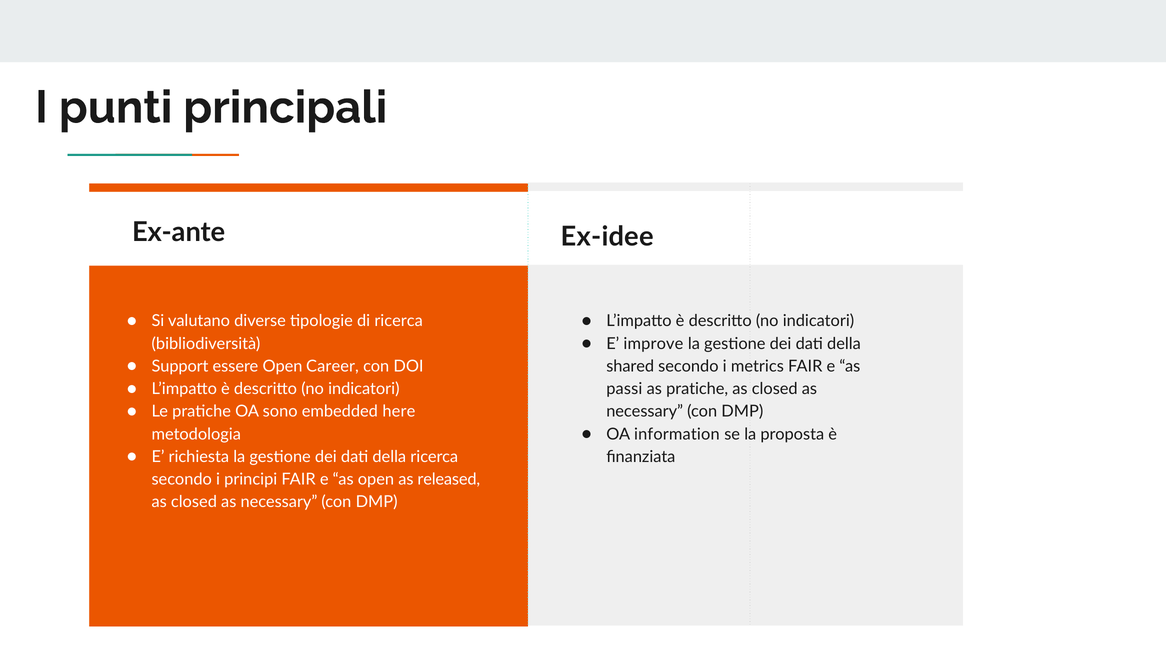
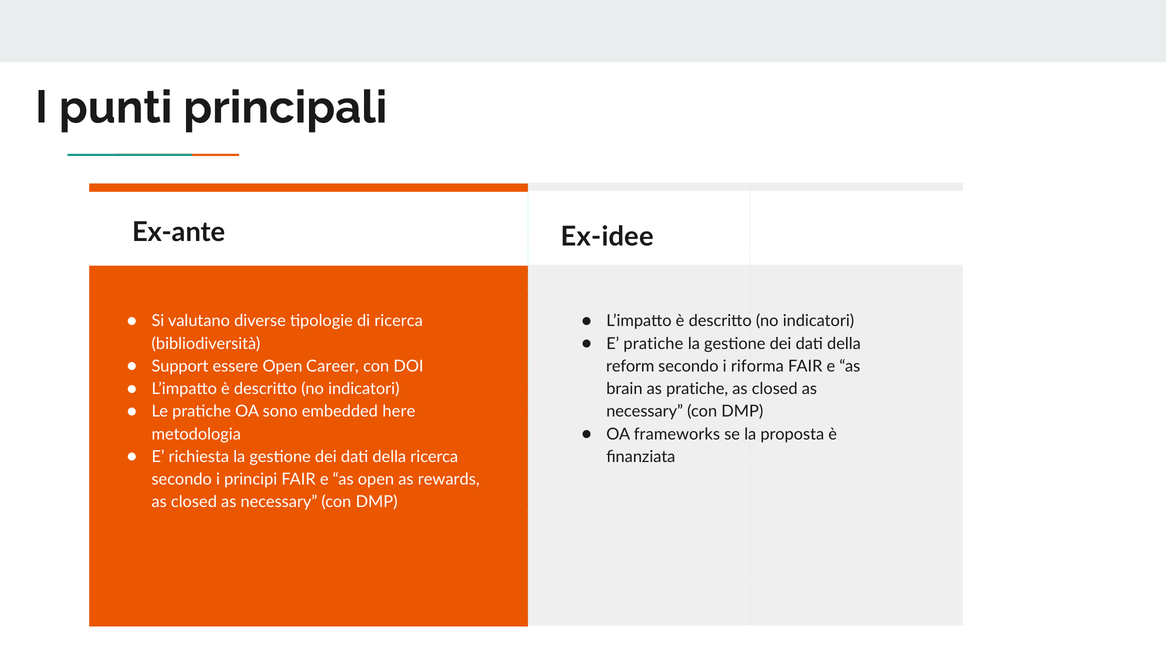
E improve: improve -> pratiche
shared: shared -> reform
metrics: metrics -> riforma
passi: passi -> brain
information: information -> frameworks
released: released -> rewards
